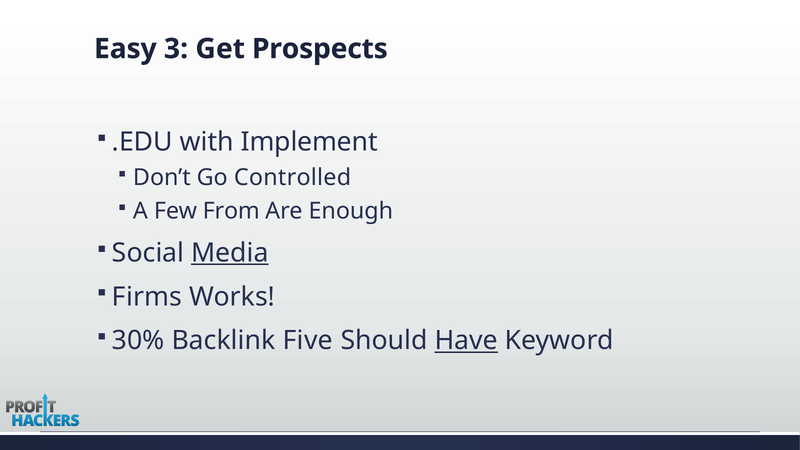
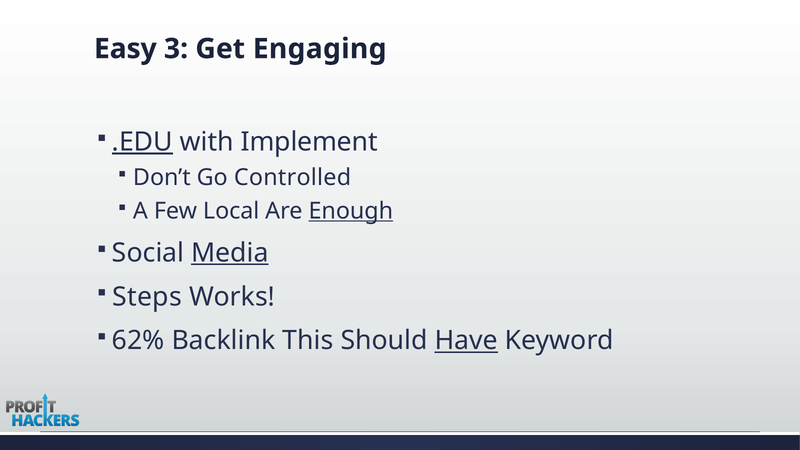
Prospects: Prospects -> Engaging
.EDU underline: none -> present
From: From -> Local
Enough underline: none -> present
Firms: Firms -> Steps
30%: 30% -> 62%
Five: Five -> This
